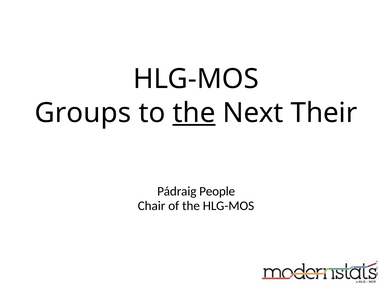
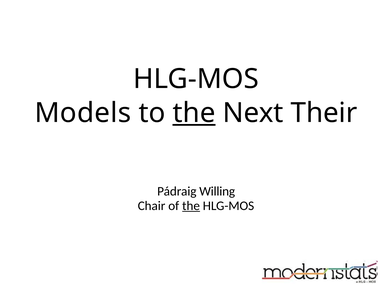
Groups: Groups -> Models
People: People -> Willing
the at (191, 206) underline: none -> present
